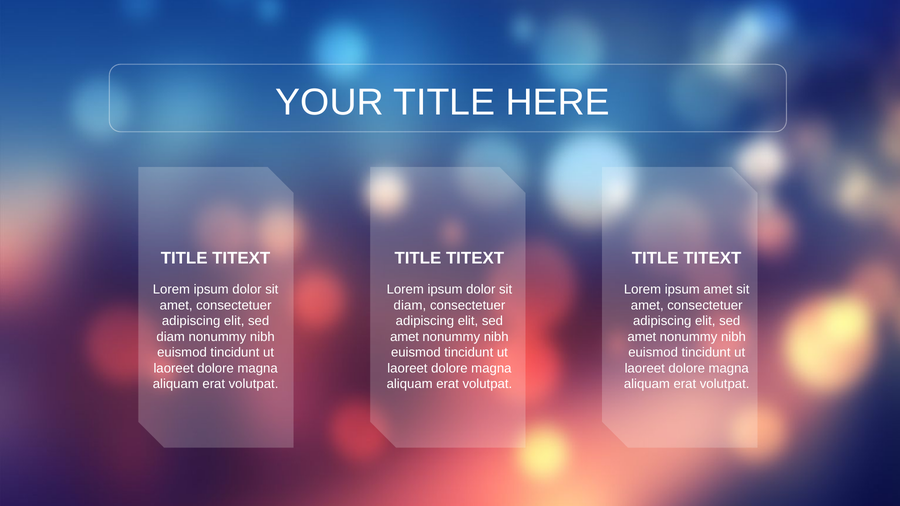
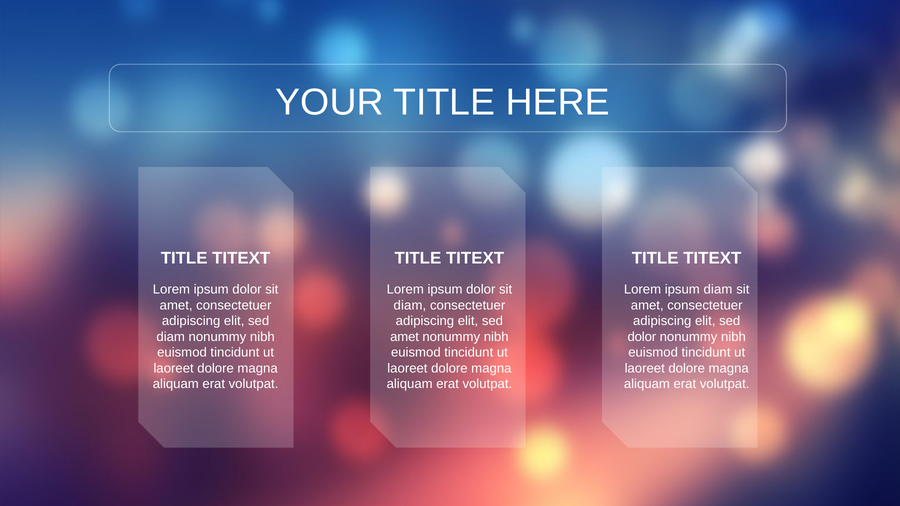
ipsum amet: amet -> diam
amet at (642, 337): amet -> dolor
